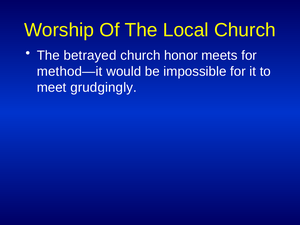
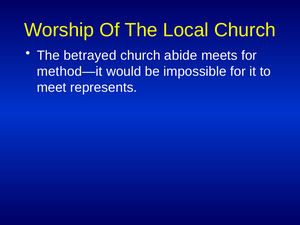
honor: honor -> abide
grudgingly: grudgingly -> represents
